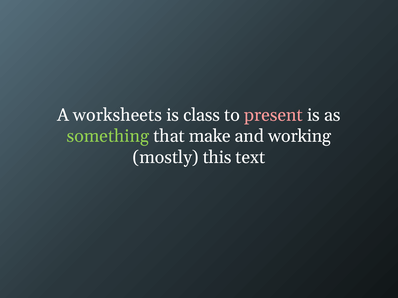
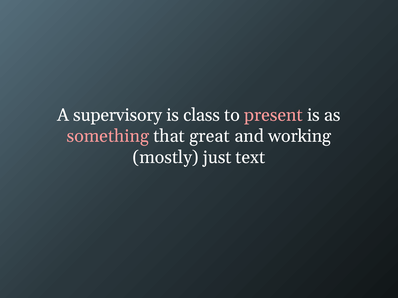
worksheets: worksheets -> supervisory
something colour: light green -> pink
make: make -> great
this: this -> just
